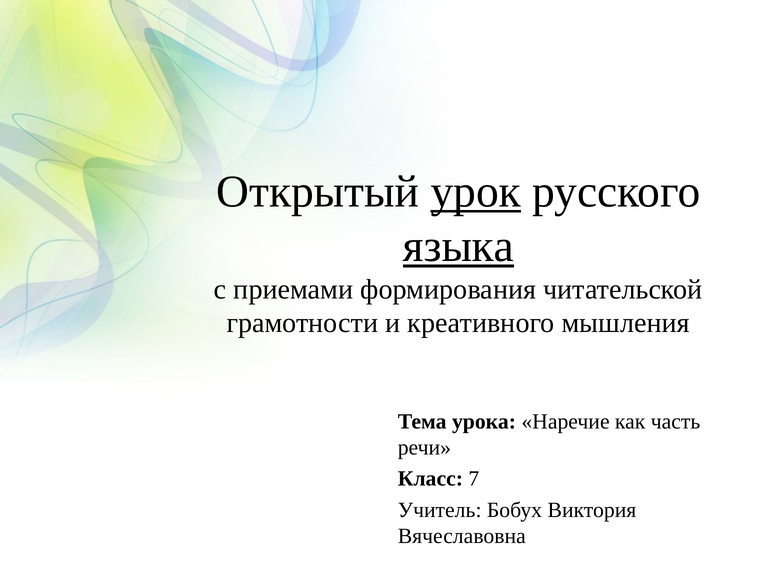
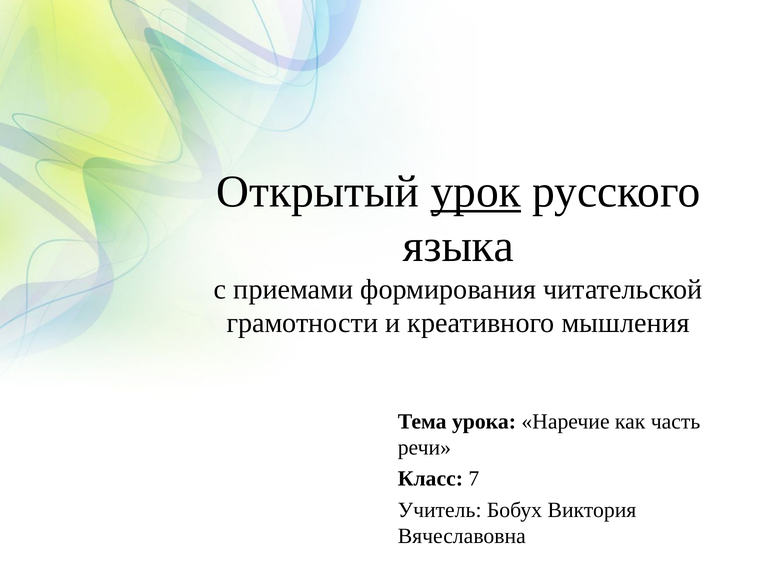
языка underline: present -> none
